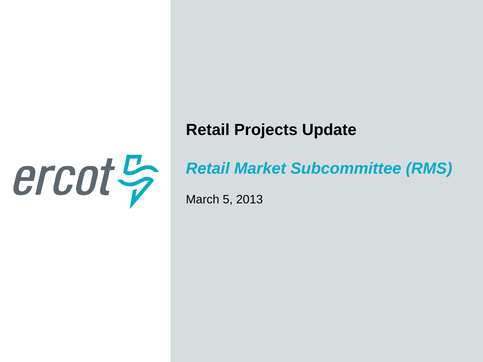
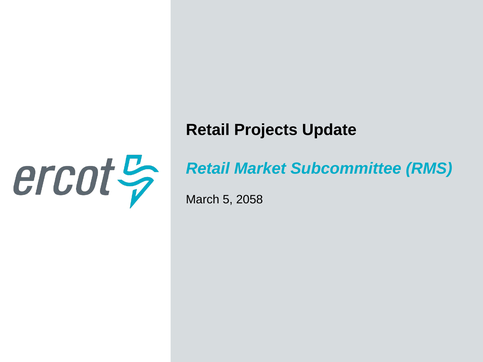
2013: 2013 -> 2058
